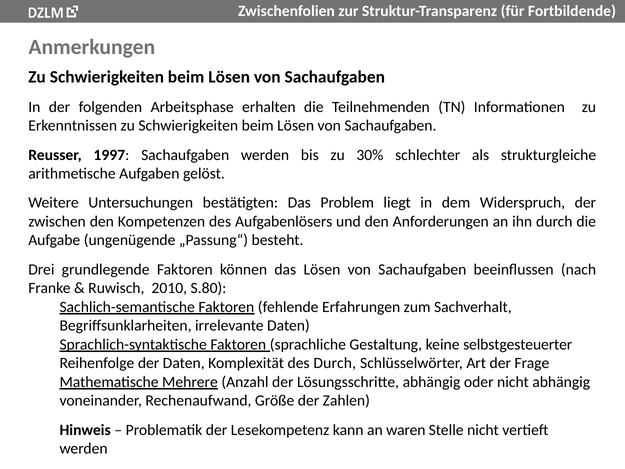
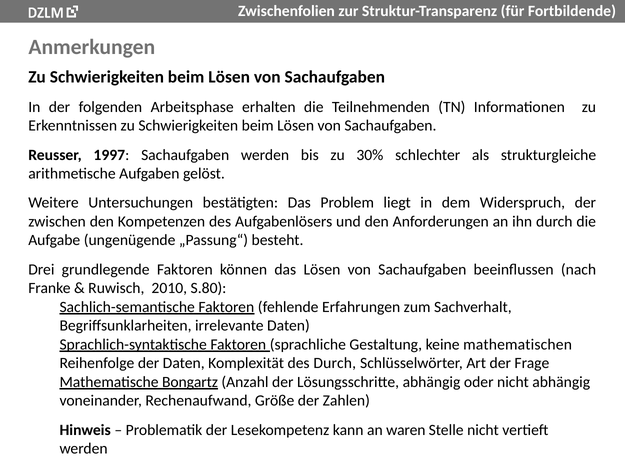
selbstgesteuerter: selbstgesteuerter -> mathematischen
Mehrere: Mehrere -> Bongartz
